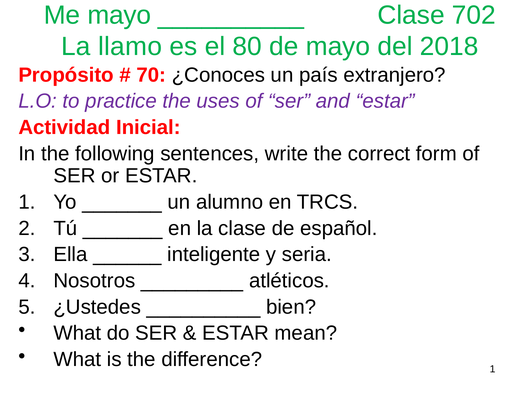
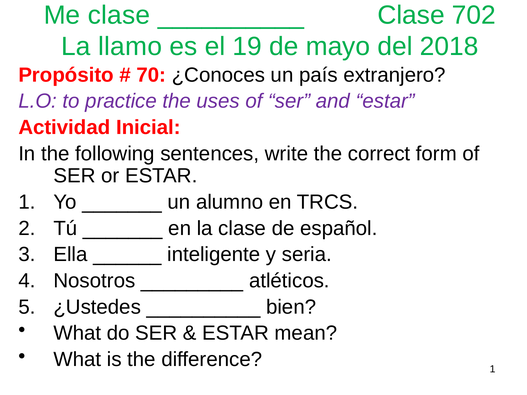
Me mayo: mayo -> clase
80: 80 -> 19
